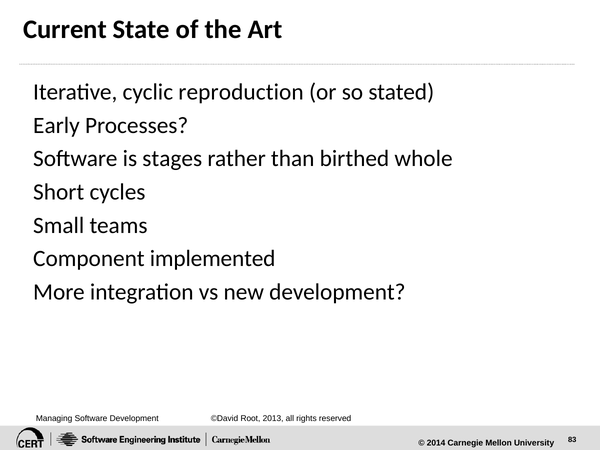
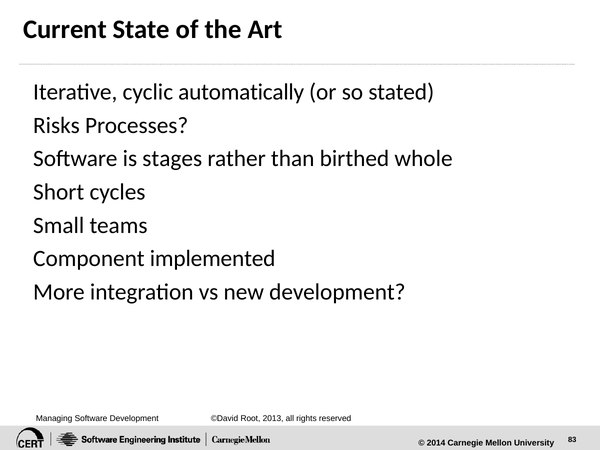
reproduction: reproduction -> automatically
Early: Early -> Risks
